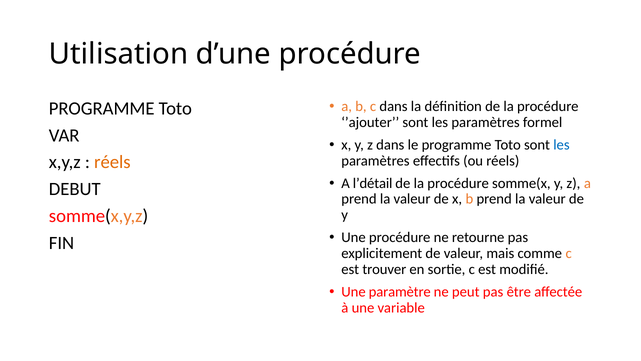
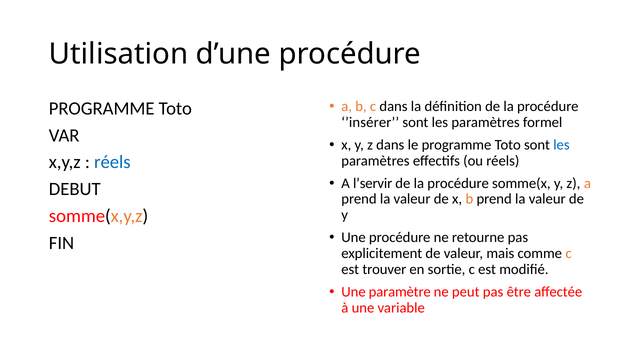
’ajouter: ’ajouter -> ’insérer
réels at (112, 162) colour: orange -> blue
l’détail: l’détail -> l’servir
